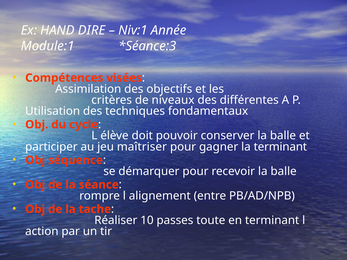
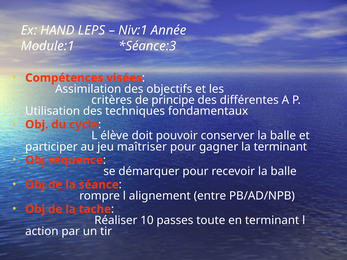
DIRE: DIRE -> LEPS
niveaux: niveaux -> principe
